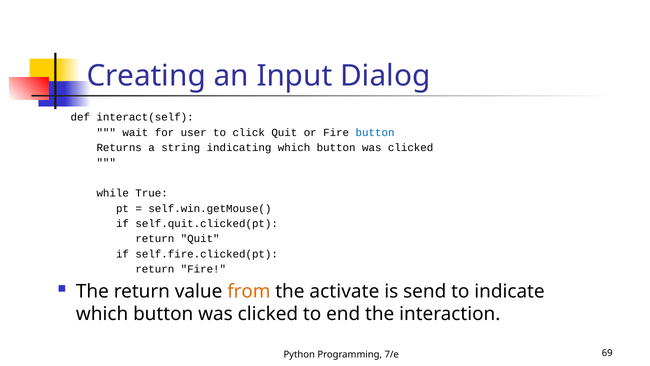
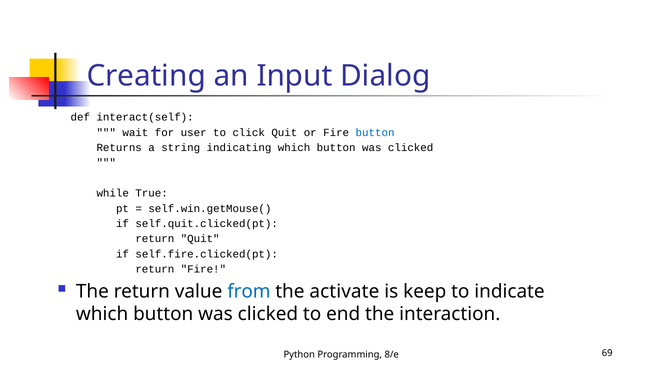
from colour: orange -> blue
send: send -> keep
7/e: 7/e -> 8/e
